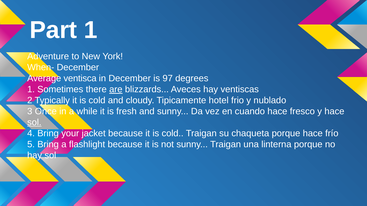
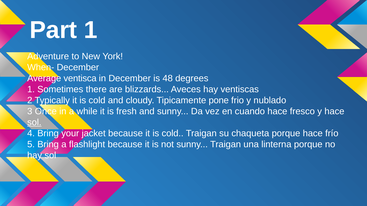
97: 97 -> 48
are underline: present -> none
hotel: hotel -> pone
